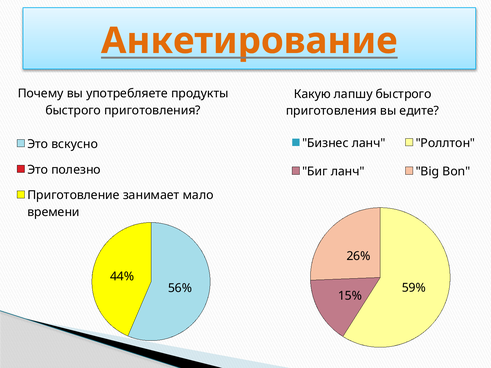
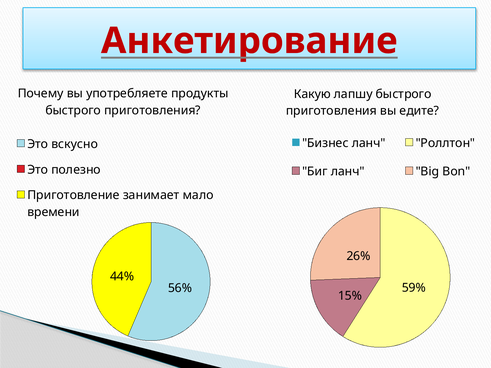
Анкетирование colour: orange -> red
